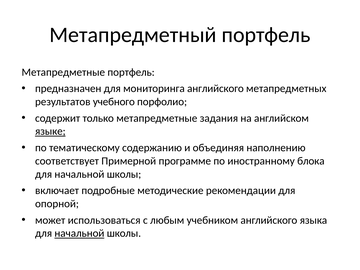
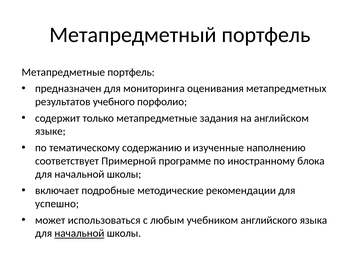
мониторинга английского: английского -> оценивания
языке underline: present -> none
объединяя: объединяя -> изученные
опорной: опорной -> успешно
